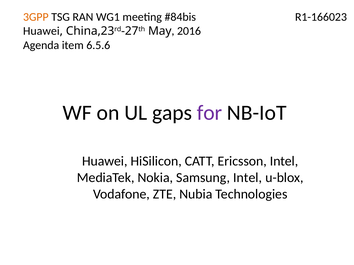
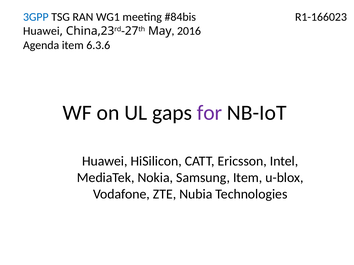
3GPP colour: orange -> blue
6.5.6: 6.5.6 -> 6.3.6
Samsung Intel: Intel -> Item
